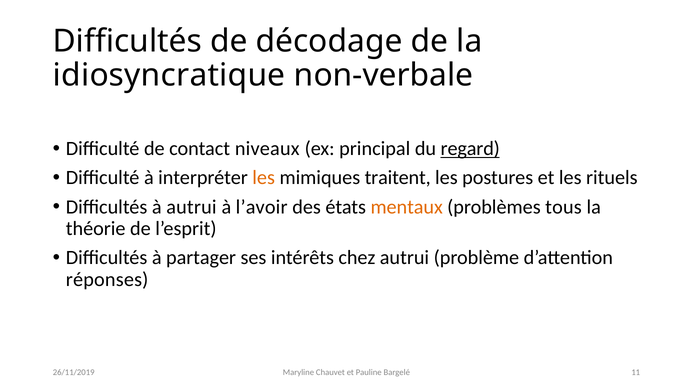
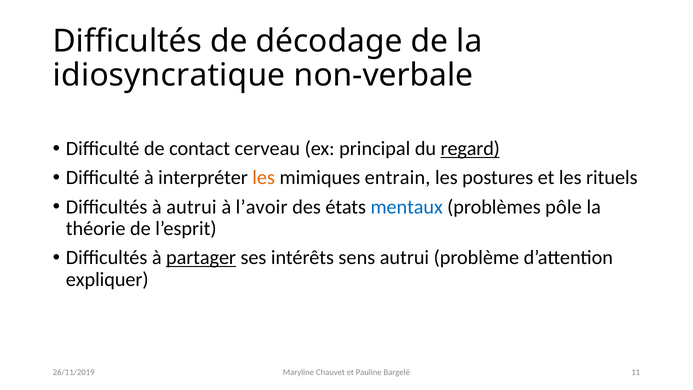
niveaux: niveaux -> cerveau
traitent: traitent -> entrain
mentaux colour: orange -> blue
tous: tous -> pôle
partager underline: none -> present
chez: chez -> sens
réponses: réponses -> expliquer
